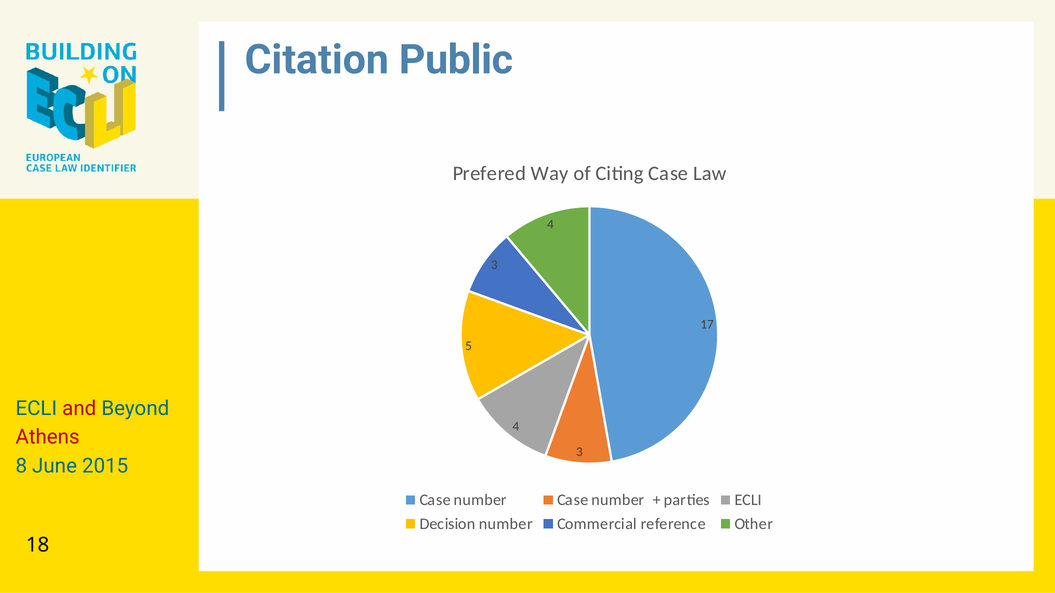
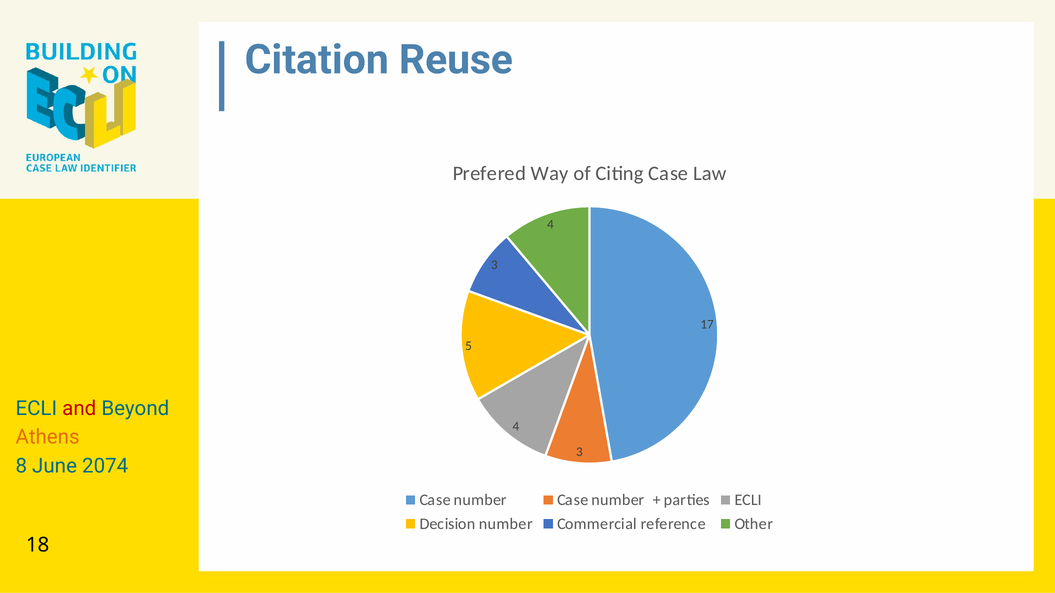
Public: Public -> Reuse
Athens colour: red -> orange
2015: 2015 -> 2074
